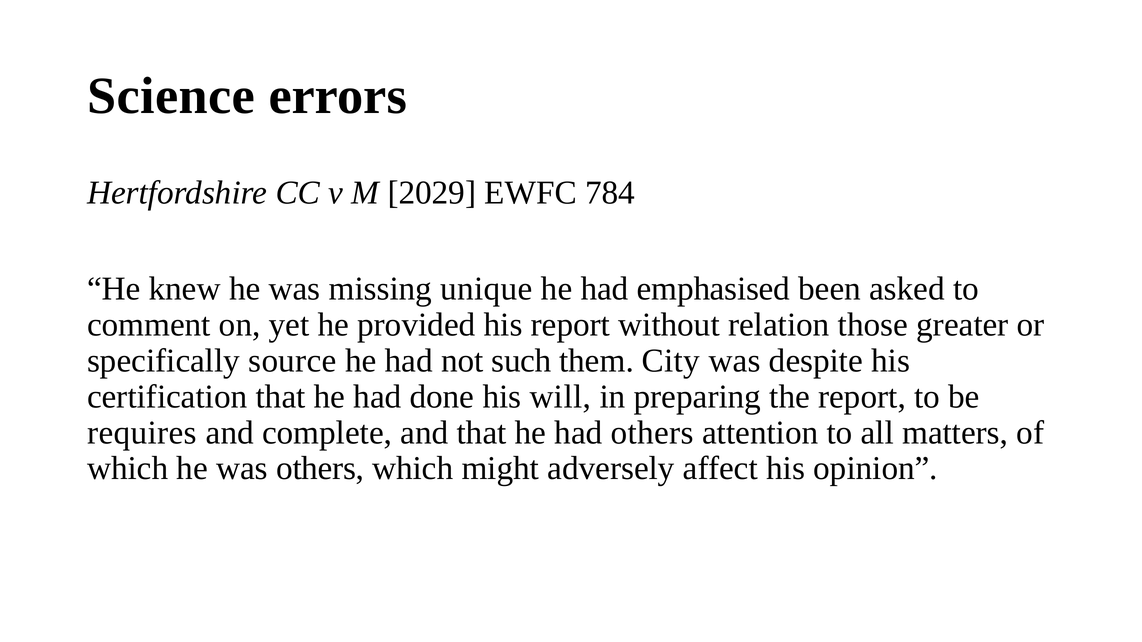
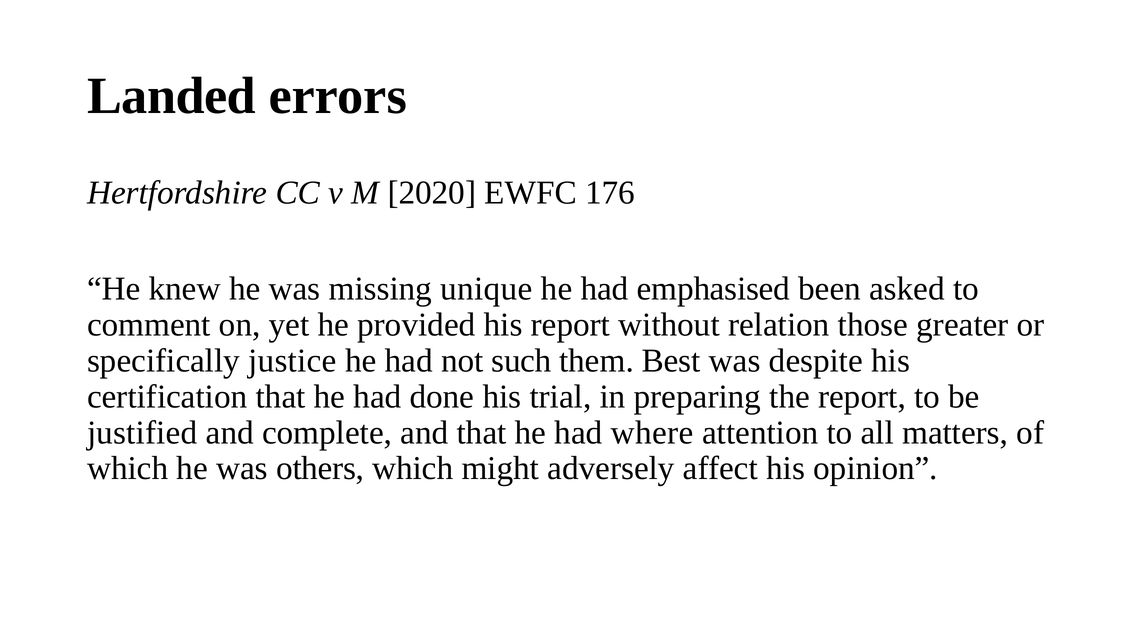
Science: Science -> Landed
2029: 2029 -> 2020
784: 784 -> 176
source: source -> justice
City: City -> Best
will: will -> trial
requires: requires -> justified
had others: others -> where
